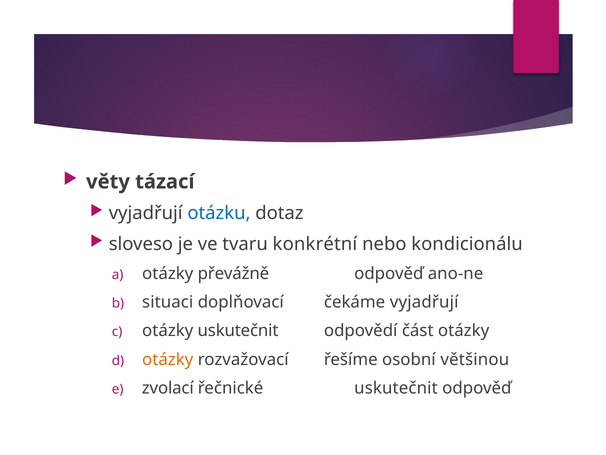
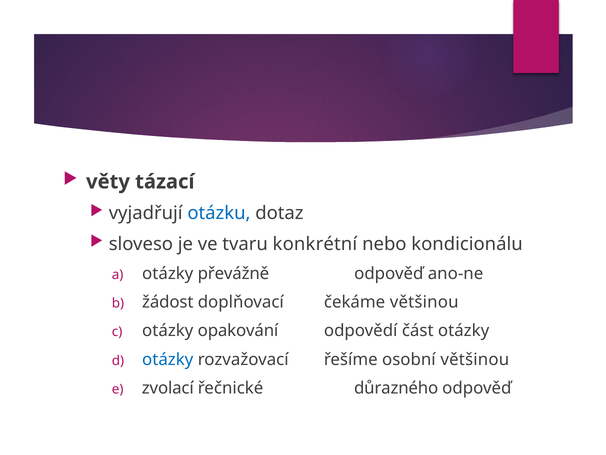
situaci: situaci -> žádost
čekáme vyjadřují: vyjadřují -> většinou
otázky uskutečnit: uskutečnit -> opakování
otázky at (168, 359) colour: orange -> blue
řečnické uskutečnit: uskutečnit -> důrazného
